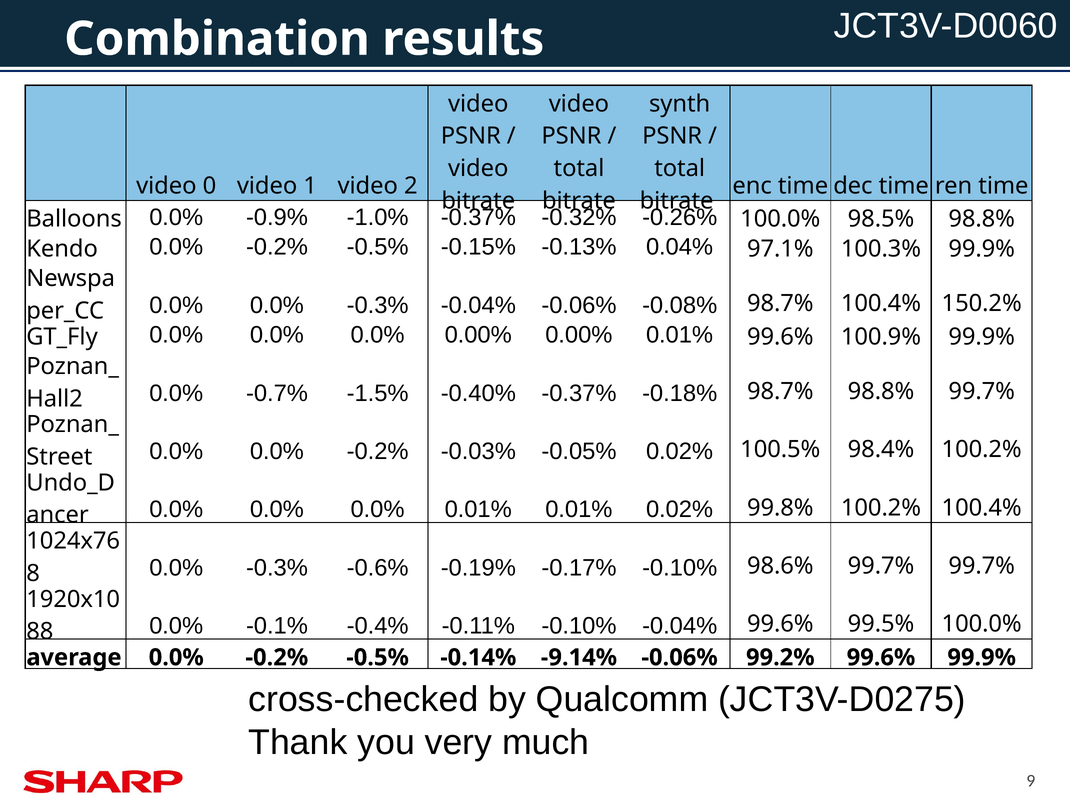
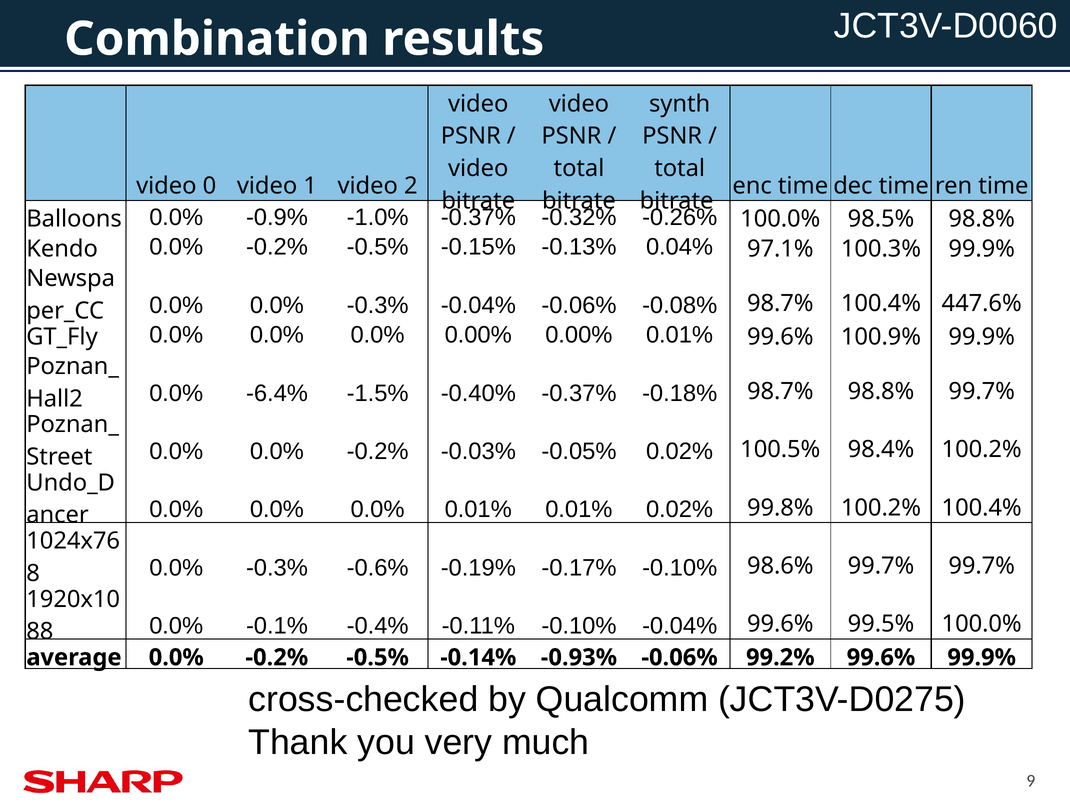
150.2%: 150.2% -> 447.6%
-0.7%: -0.7% -> -6.4%
-9.14%: -9.14% -> -0.93%
